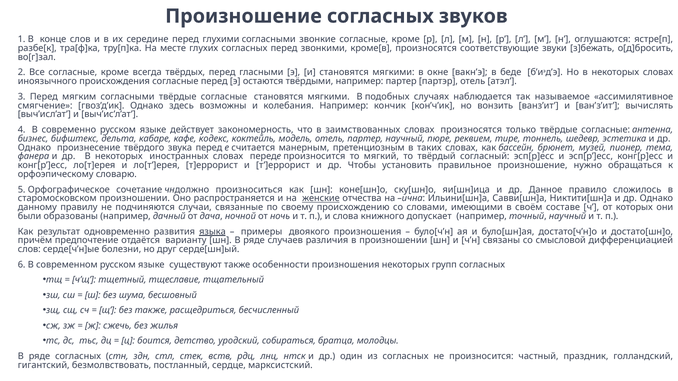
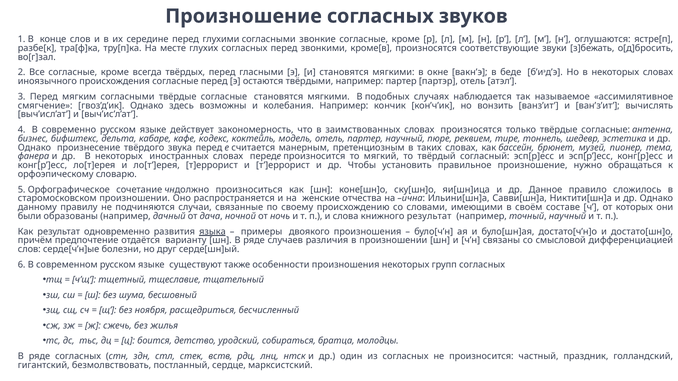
женские underline: present -> none
книжного допускает: допускает -> результат
без также: также -> ноября
